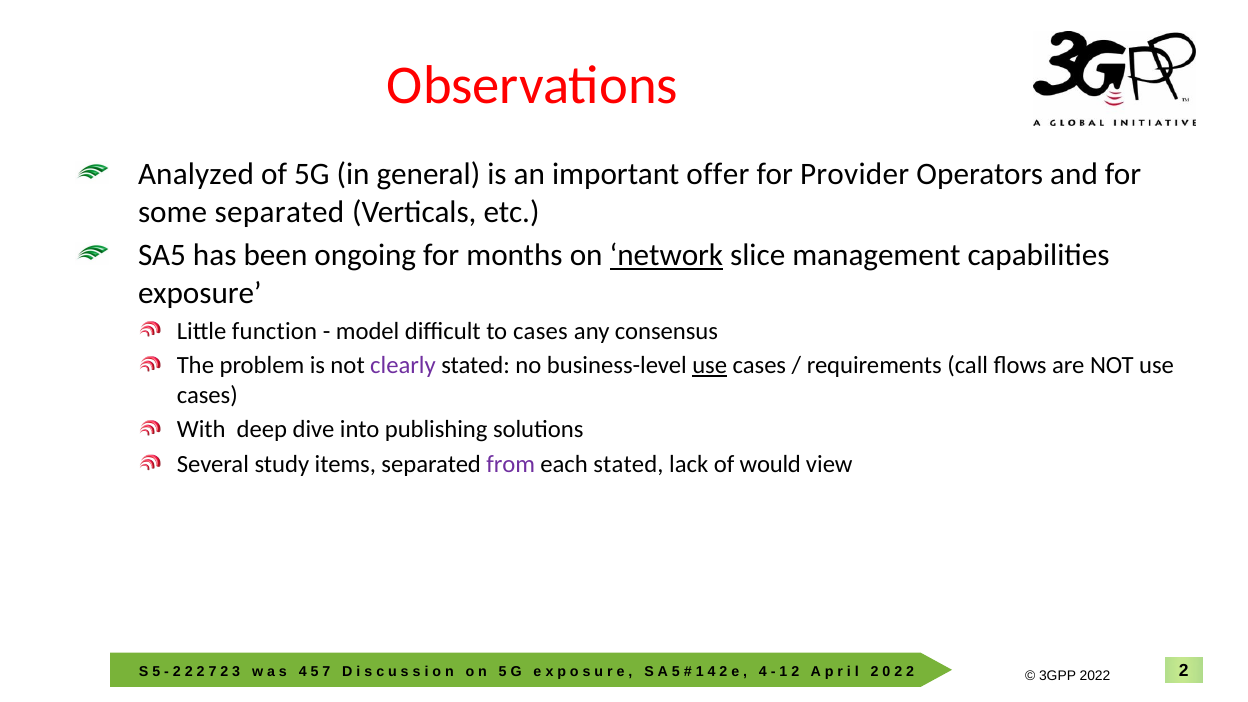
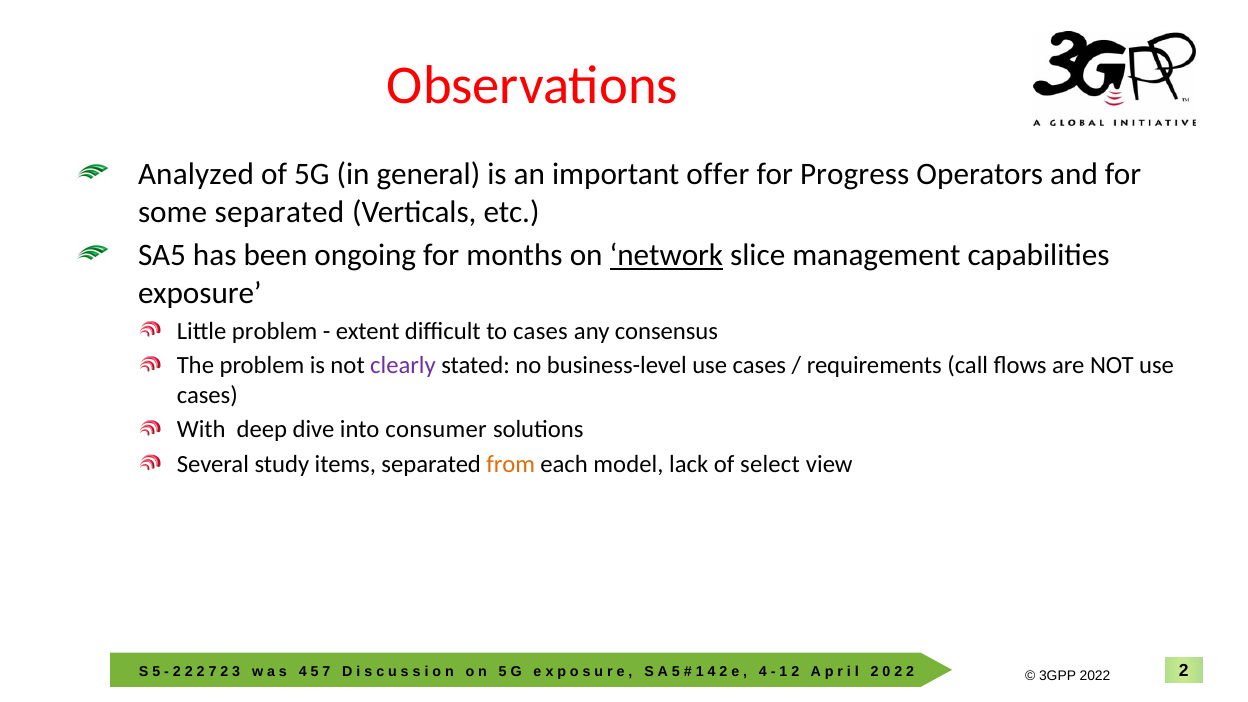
Provider: Provider -> Progress
Little function: function -> problem
model: model -> extent
use at (710, 366) underline: present -> none
publishing: publishing -> consumer
from colour: purple -> orange
each stated: stated -> model
would: would -> select
